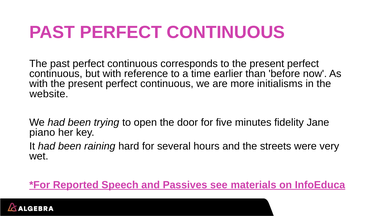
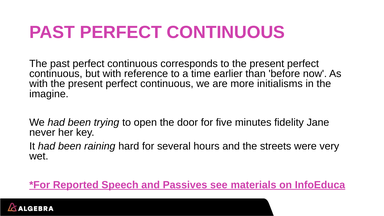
website: website -> imagine
piano: piano -> never
